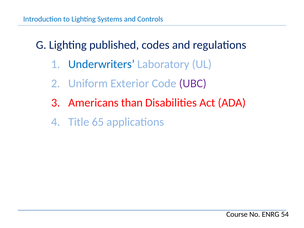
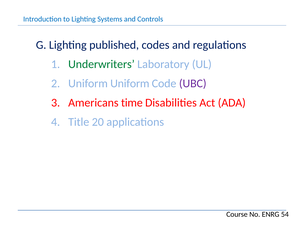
Underwriters colour: blue -> green
Uniform Exterior: Exterior -> Uniform
than: than -> time
65: 65 -> 20
